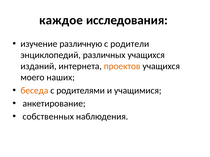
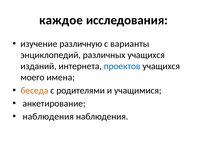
родители: родители -> варианты
проектов colour: orange -> blue
наших: наших -> имена
собственных at (48, 117): собственных -> наблюдения
